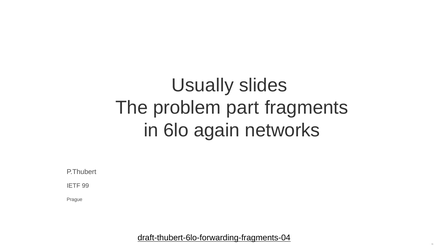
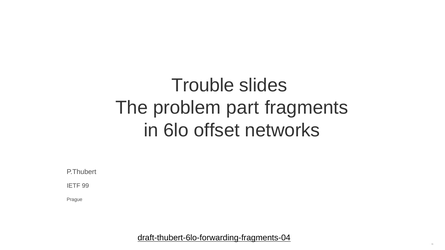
Usually: Usually -> Trouble
again: again -> offset
